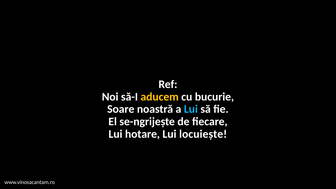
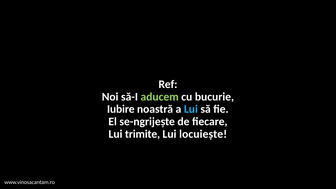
aducem colour: yellow -> light green
Soare: Soare -> Iubire
hotare: hotare -> trimite
